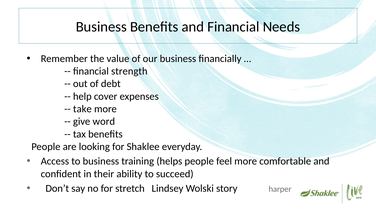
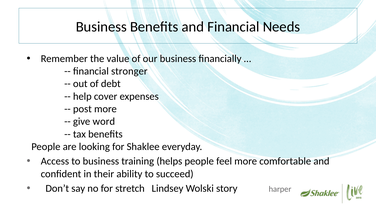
strength: strength -> stronger
take: take -> post
